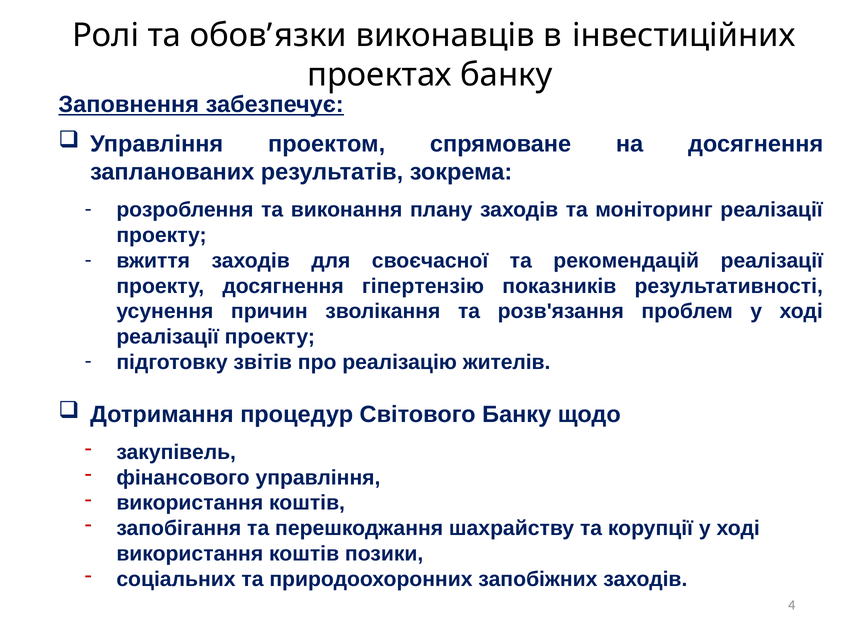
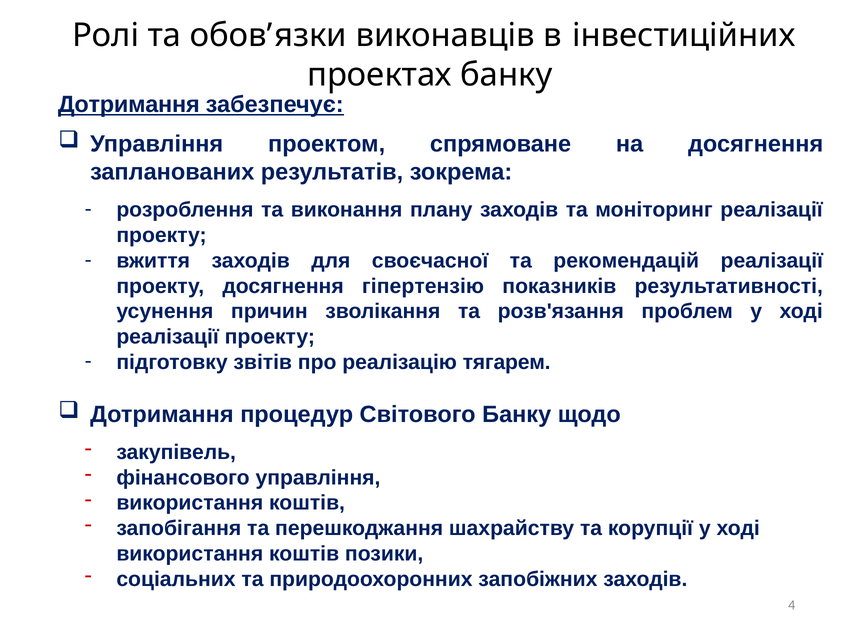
Заповнення at (129, 105): Заповнення -> Дотримання
жителів: жителів -> тягарем
